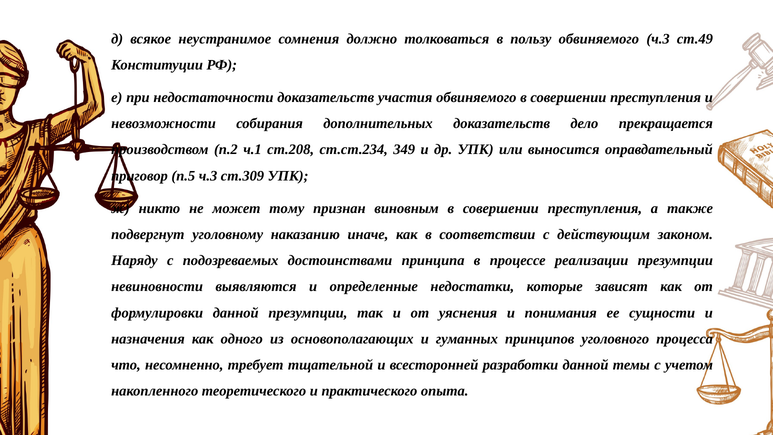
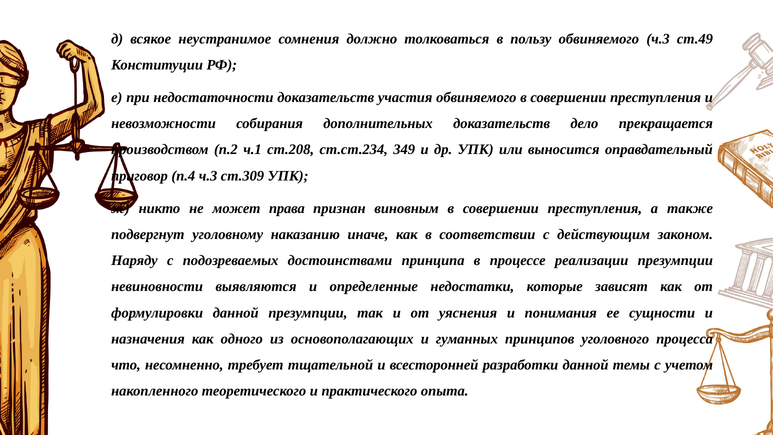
п.5: п.5 -> п.4
тому: тому -> права
